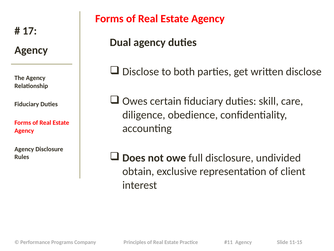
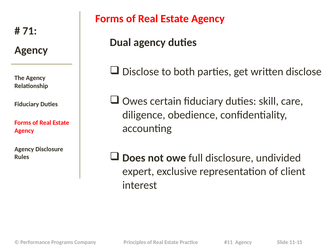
17: 17 -> 71
obtain: obtain -> expert
